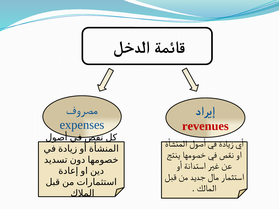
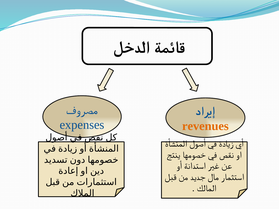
revenues colour: red -> orange
